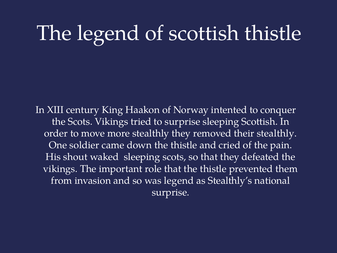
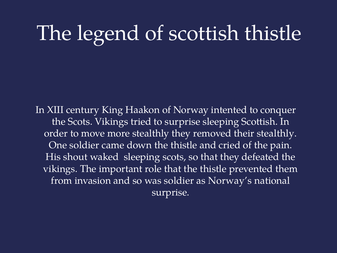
was legend: legend -> soldier
Stealthly’s: Stealthly’s -> Norway’s
